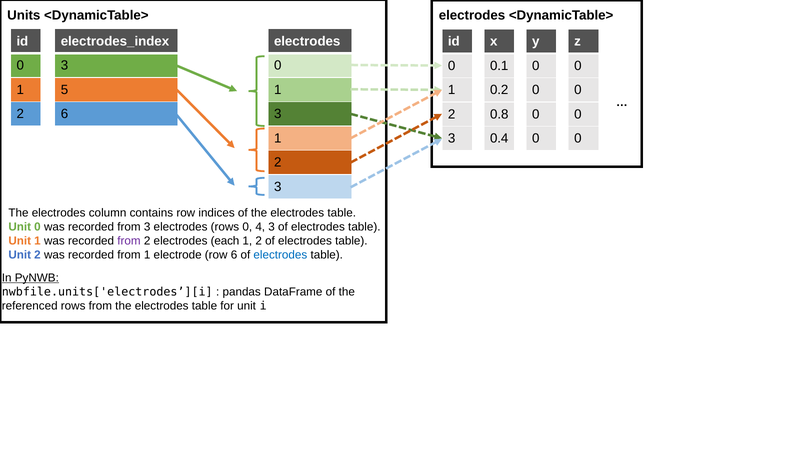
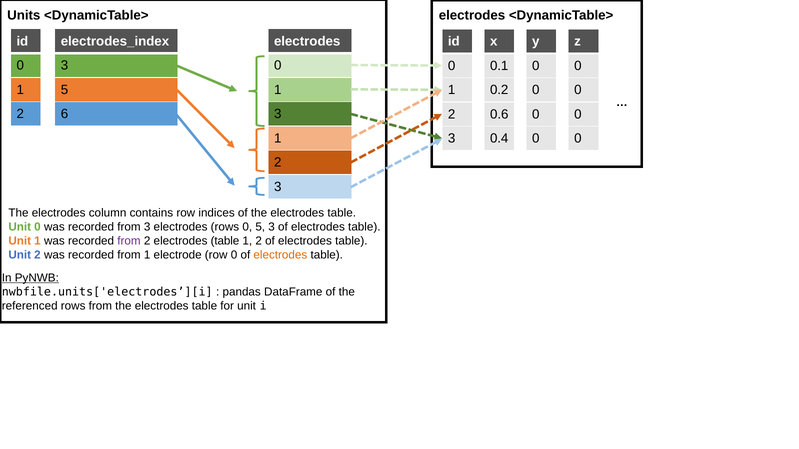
0.8: 0.8 -> 0.6
0 4: 4 -> 5
2 electrodes each: each -> table
row 6: 6 -> 0
electrodes at (280, 255) colour: blue -> orange
